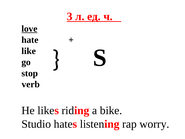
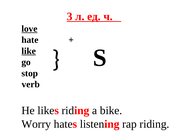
like underline: none -> present
Studio: Studio -> Worry
rap worry: worry -> riding
